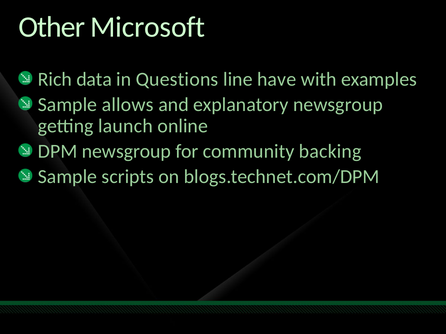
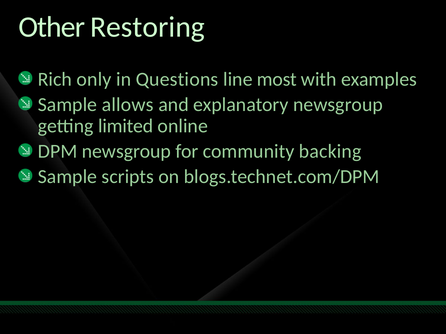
Microsoft: Microsoft -> Restoring
data: data -> only
have: have -> most
launch: launch -> limited
